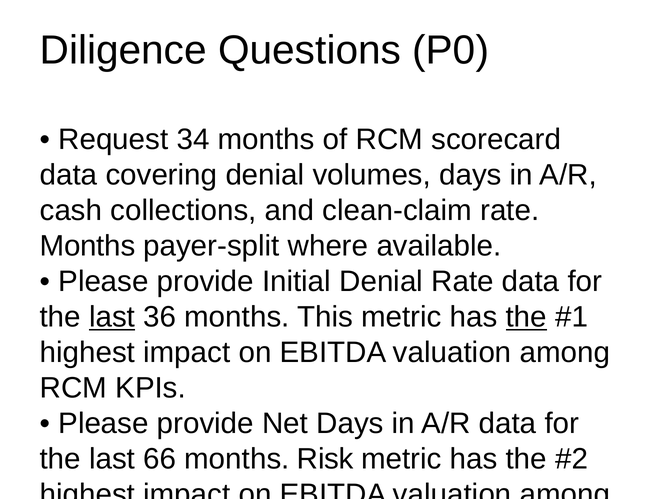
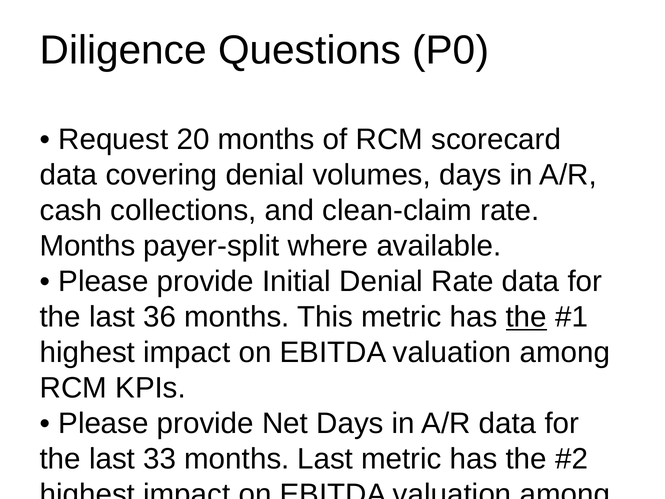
34: 34 -> 20
last at (112, 317) underline: present -> none
66: 66 -> 33
months Risk: Risk -> Last
